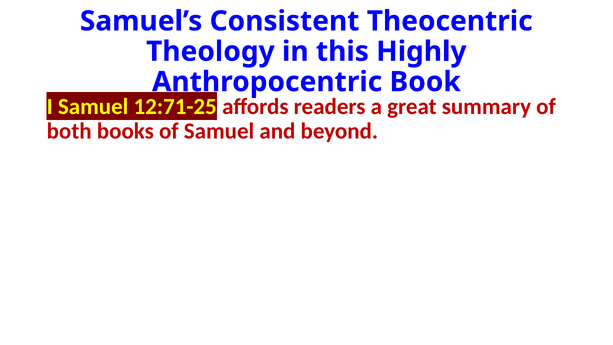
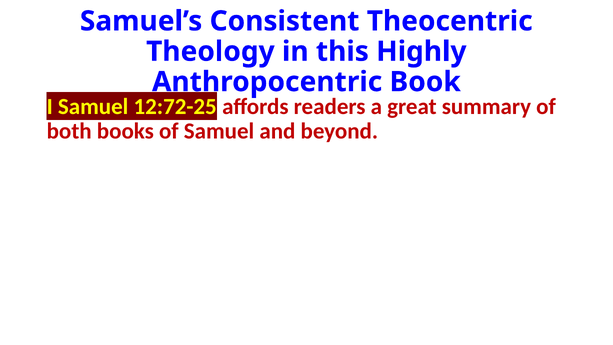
12:71-25: 12:71-25 -> 12:72-25
